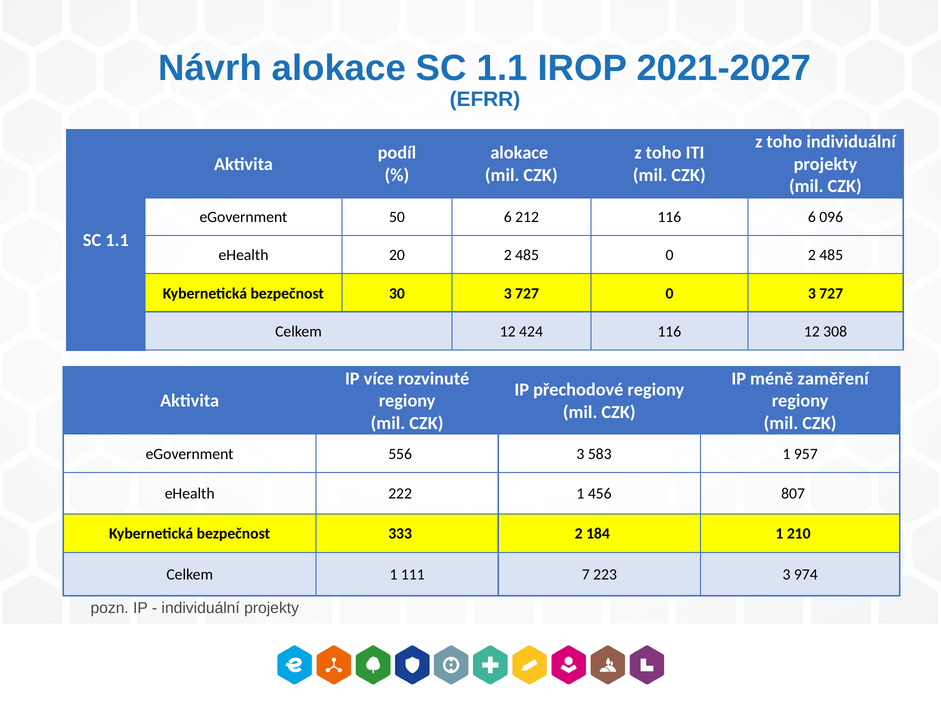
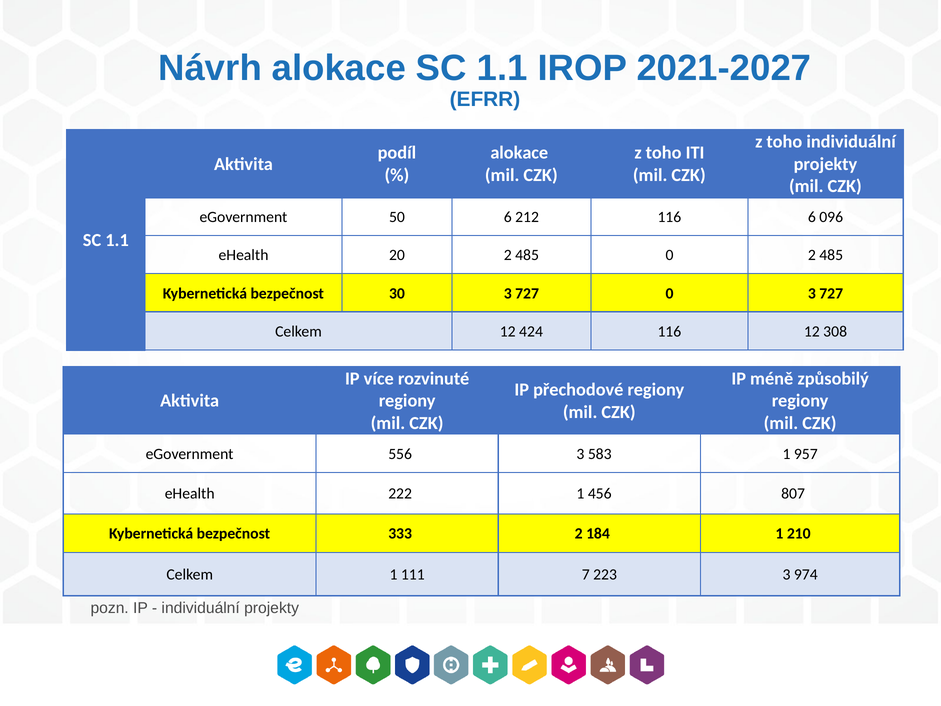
zaměření: zaměření -> způsobilý
